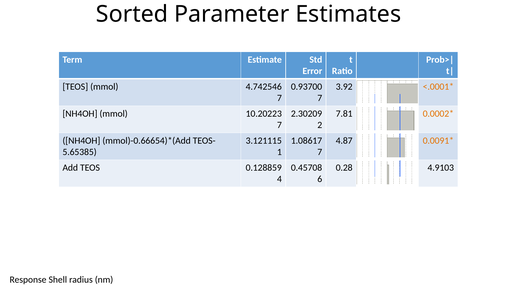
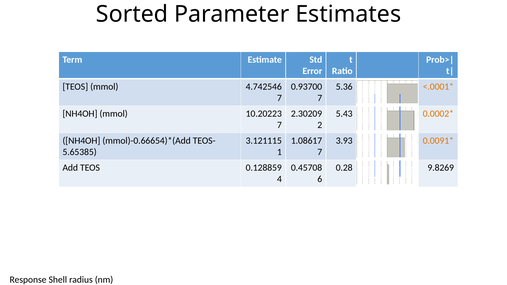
3.92: 3.92 -> 5.36
7.81: 7.81 -> 5.43
4.87: 4.87 -> 3.93
4.9103: 4.9103 -> 9.8269
